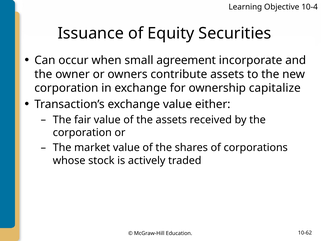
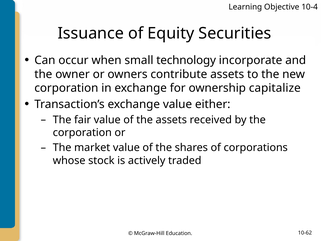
agreement: agreement -> technology
